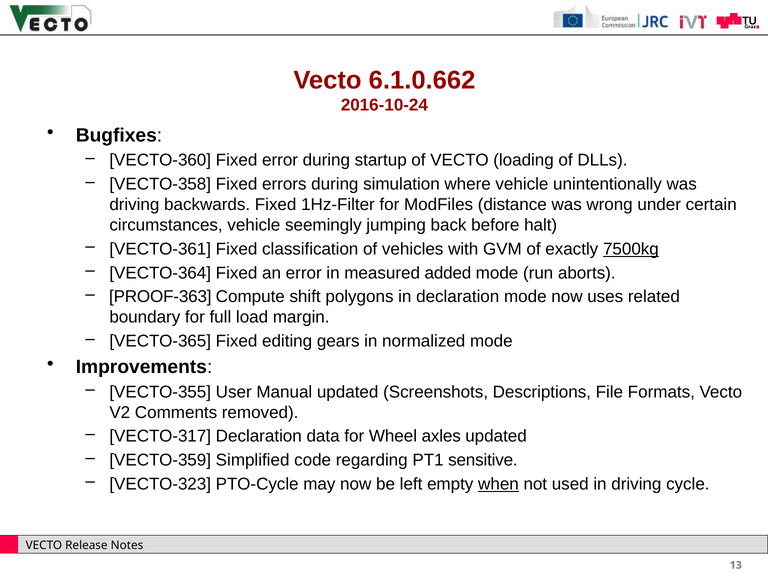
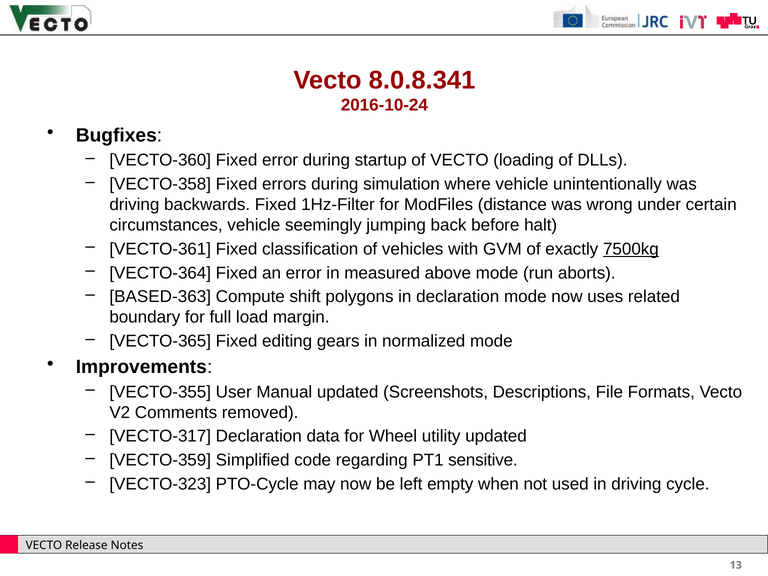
6.1.0.662: 6.1.0.662 -> 8.0.8.341
added: added -> above
PROOF-363: PROOF-363 -> BASED-363
axles: axles -> utility
when underline: present -> none
